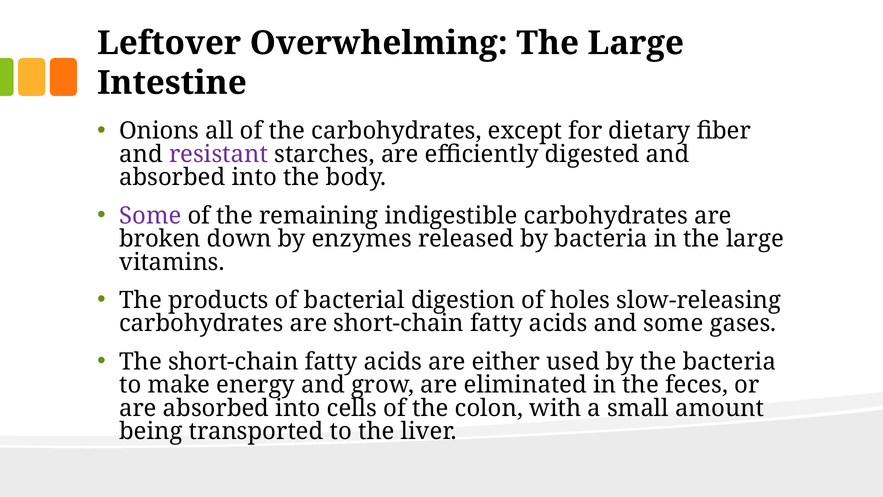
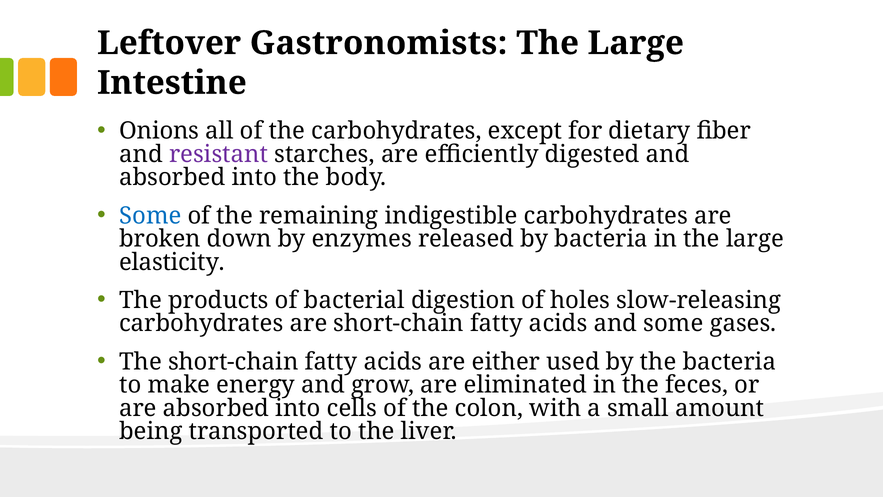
Overwhelming: Overwhelming -> Gastronomists
Some at (150, 216) colour: purple -> blue
vitamins: vitamins -> elasticity
